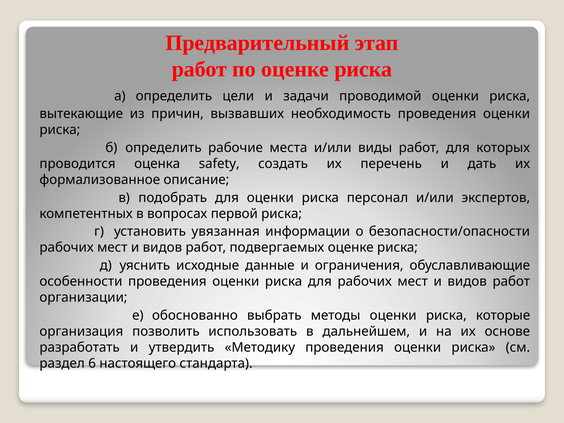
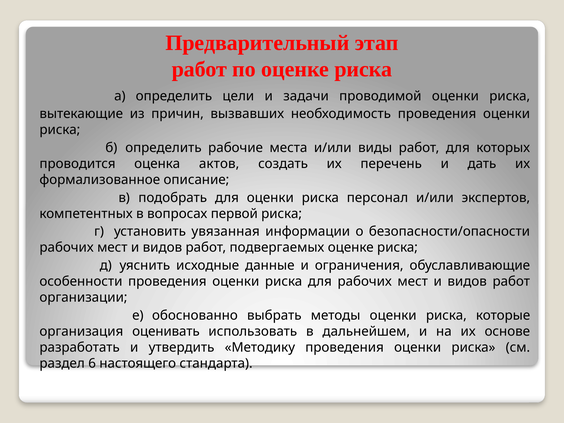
safety: safety -> актов
позволить: позволить -> оценивать
